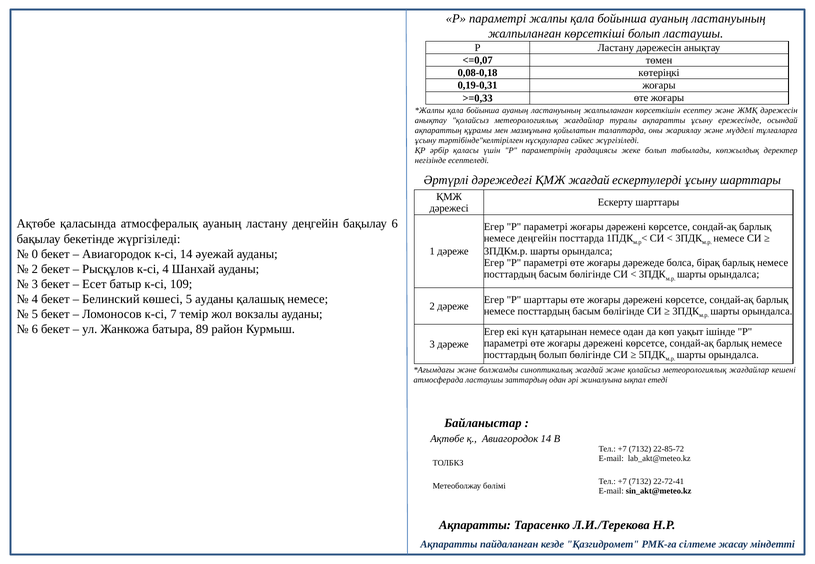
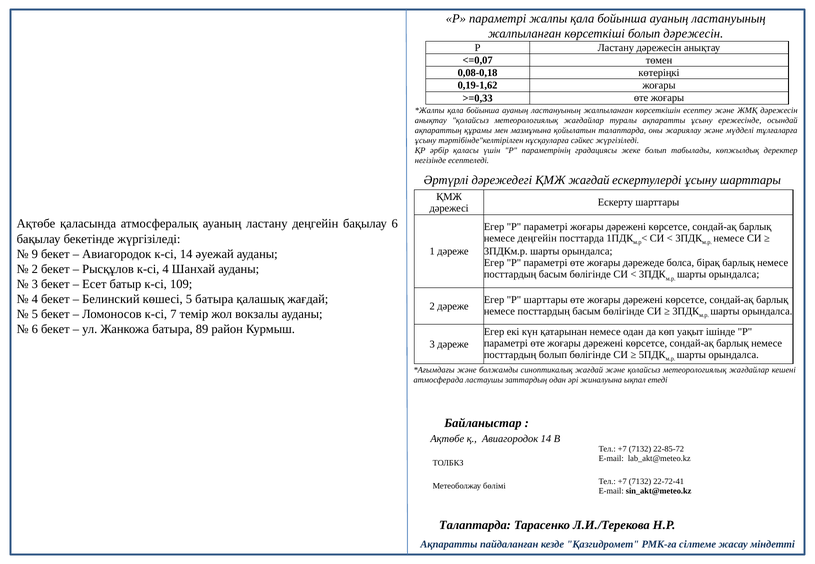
болып ластаушы: ластаушы -> дәрежесін
0,19-0,31: 0,19-0,31 -> 0,19-1,62
0: 0 -> 9
5 ауданы: ауданы -> батыра
қалашық немесе: немесе -> жағдай
Ақпаратты at (475, 526): Ақпаратты -> Талаптарда
